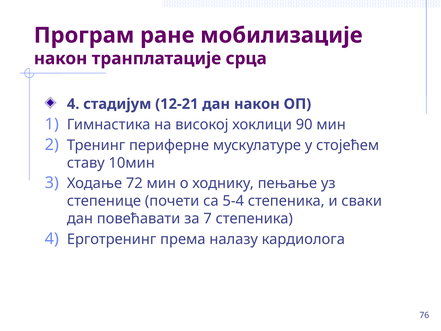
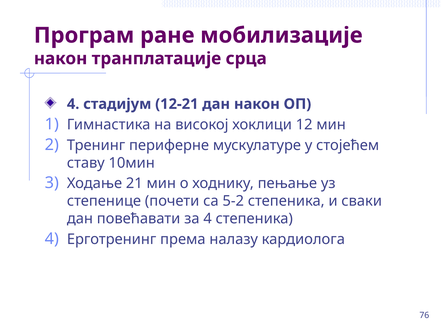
90: 90 -> 12
72: 72 -> 21
5-4: 5-4 -> 5-2
за 7: 7 -> 4
